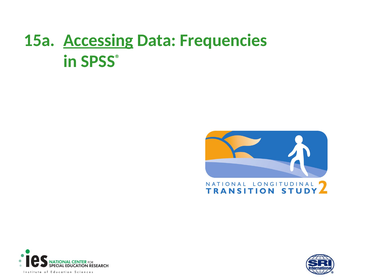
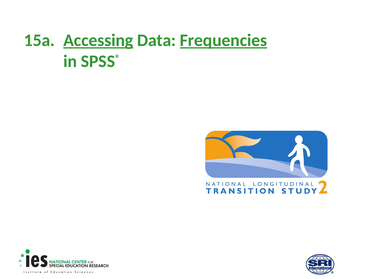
Frequencies underline: none -> present
